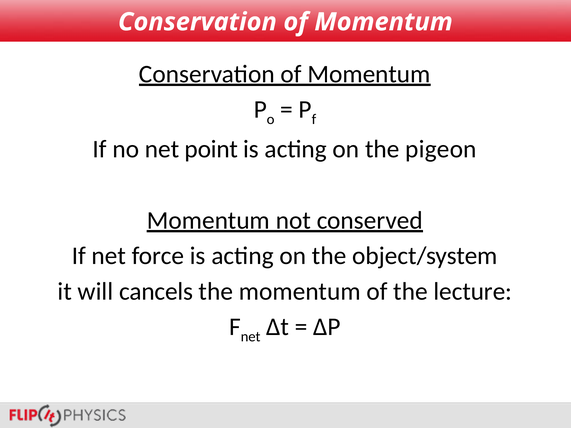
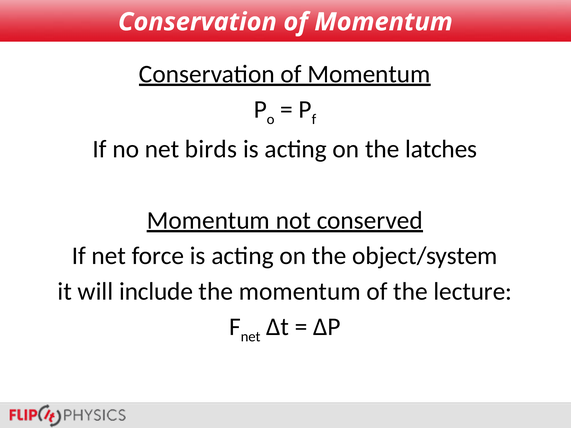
point: point -> birds
pigeon: pigeon -> latches
cancels: cancels -> include
